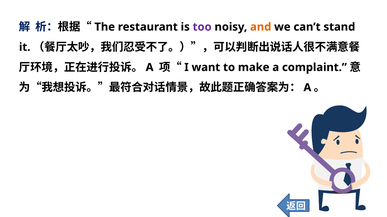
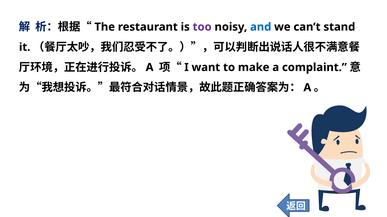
and colour: orange -> blue
